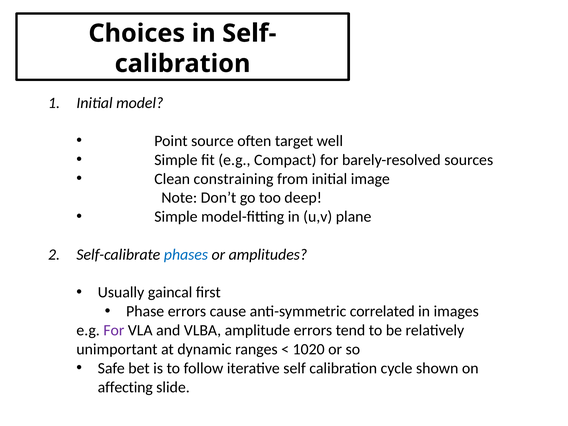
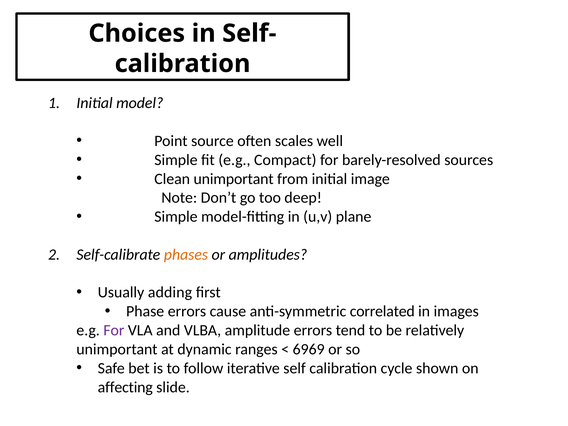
target: target -> scales
Clean constraining: constraining -> unimportant
phases colour: blue -> orange
gaincal: gaincal -> adding
1020: 1020 -> 6969
